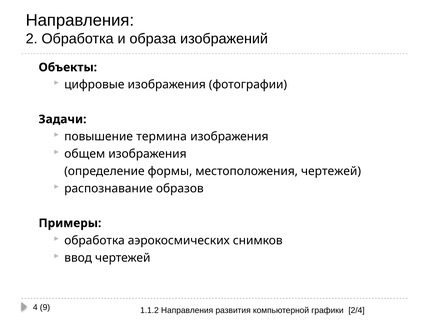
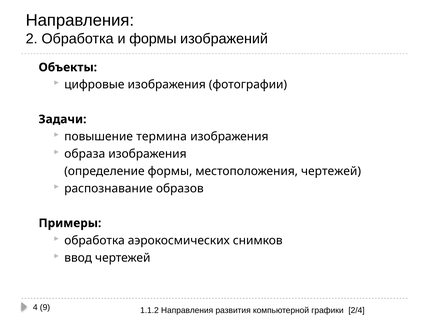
и образа: образа -> формы
общем: общем -> образа
